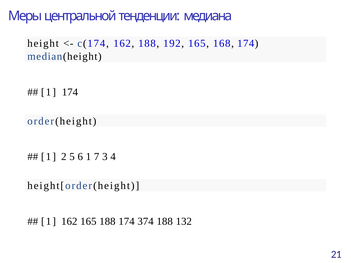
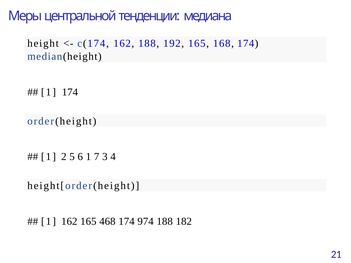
165 188: 188 -> 468
374: 374 -> 974
132: 132 -> 182
